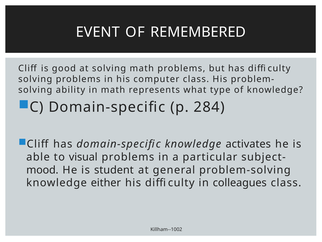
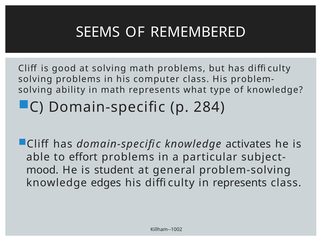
EVENT: EVENT -> SEEMS
visual: visual -> effort
either: either -> edges
in colleagues: colleagues -> represents
